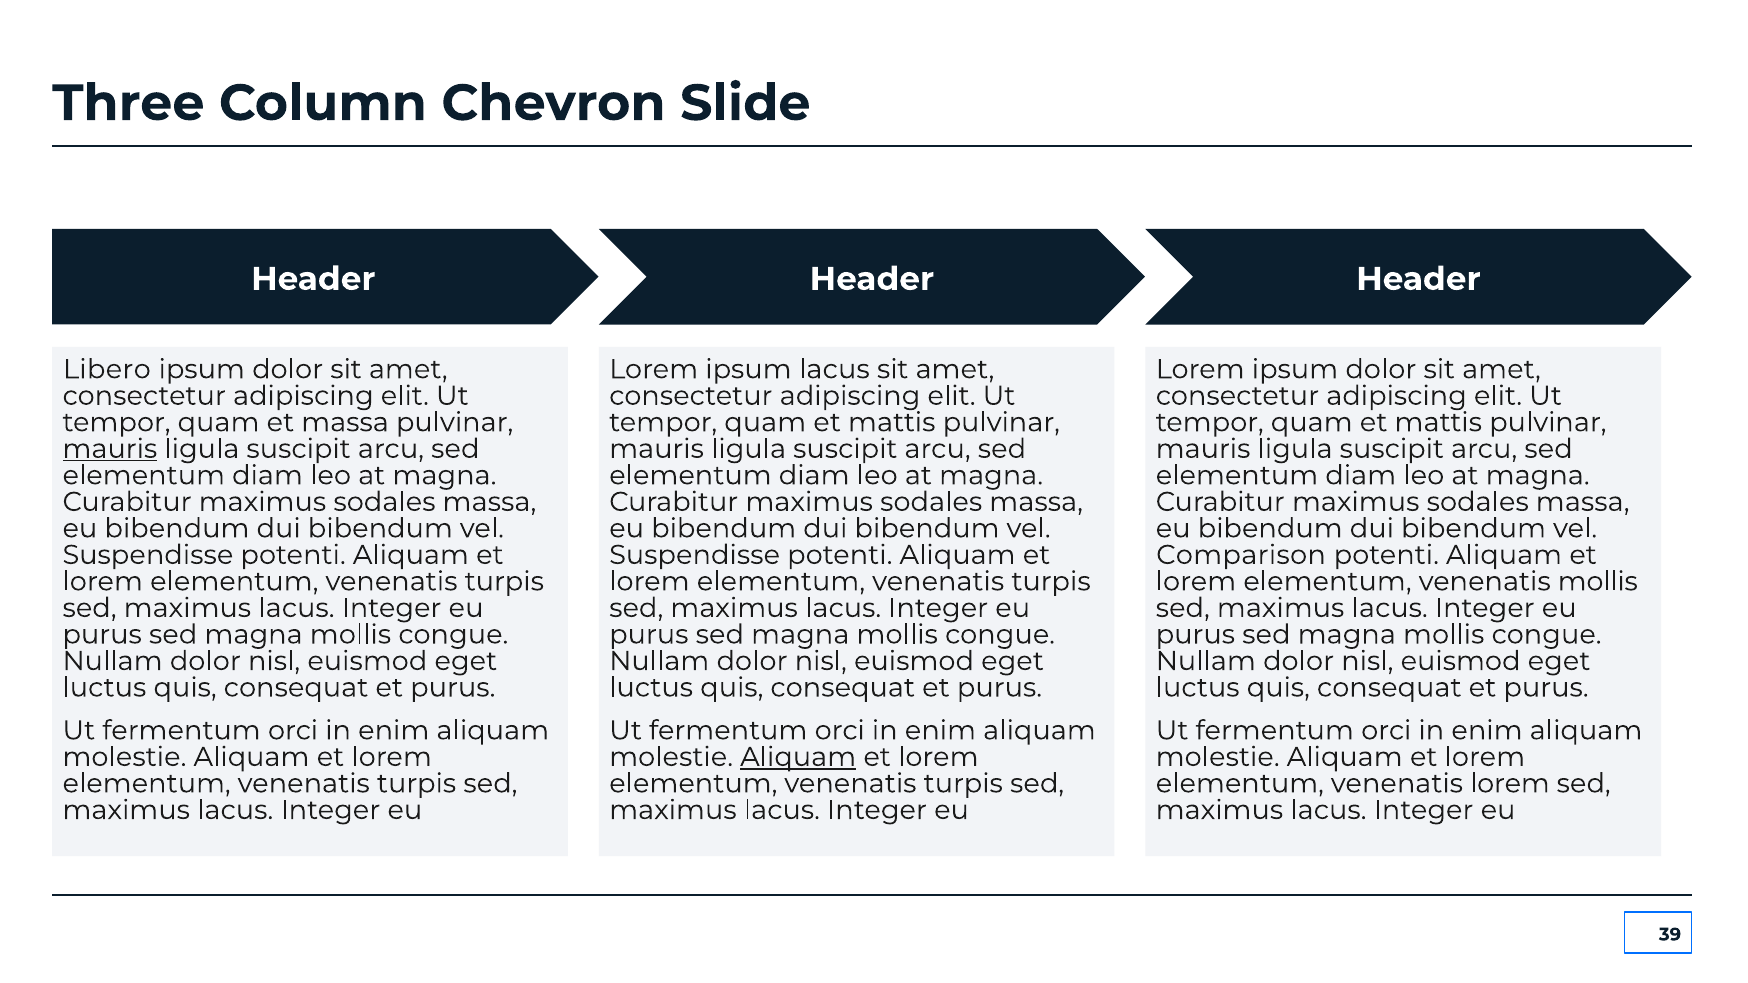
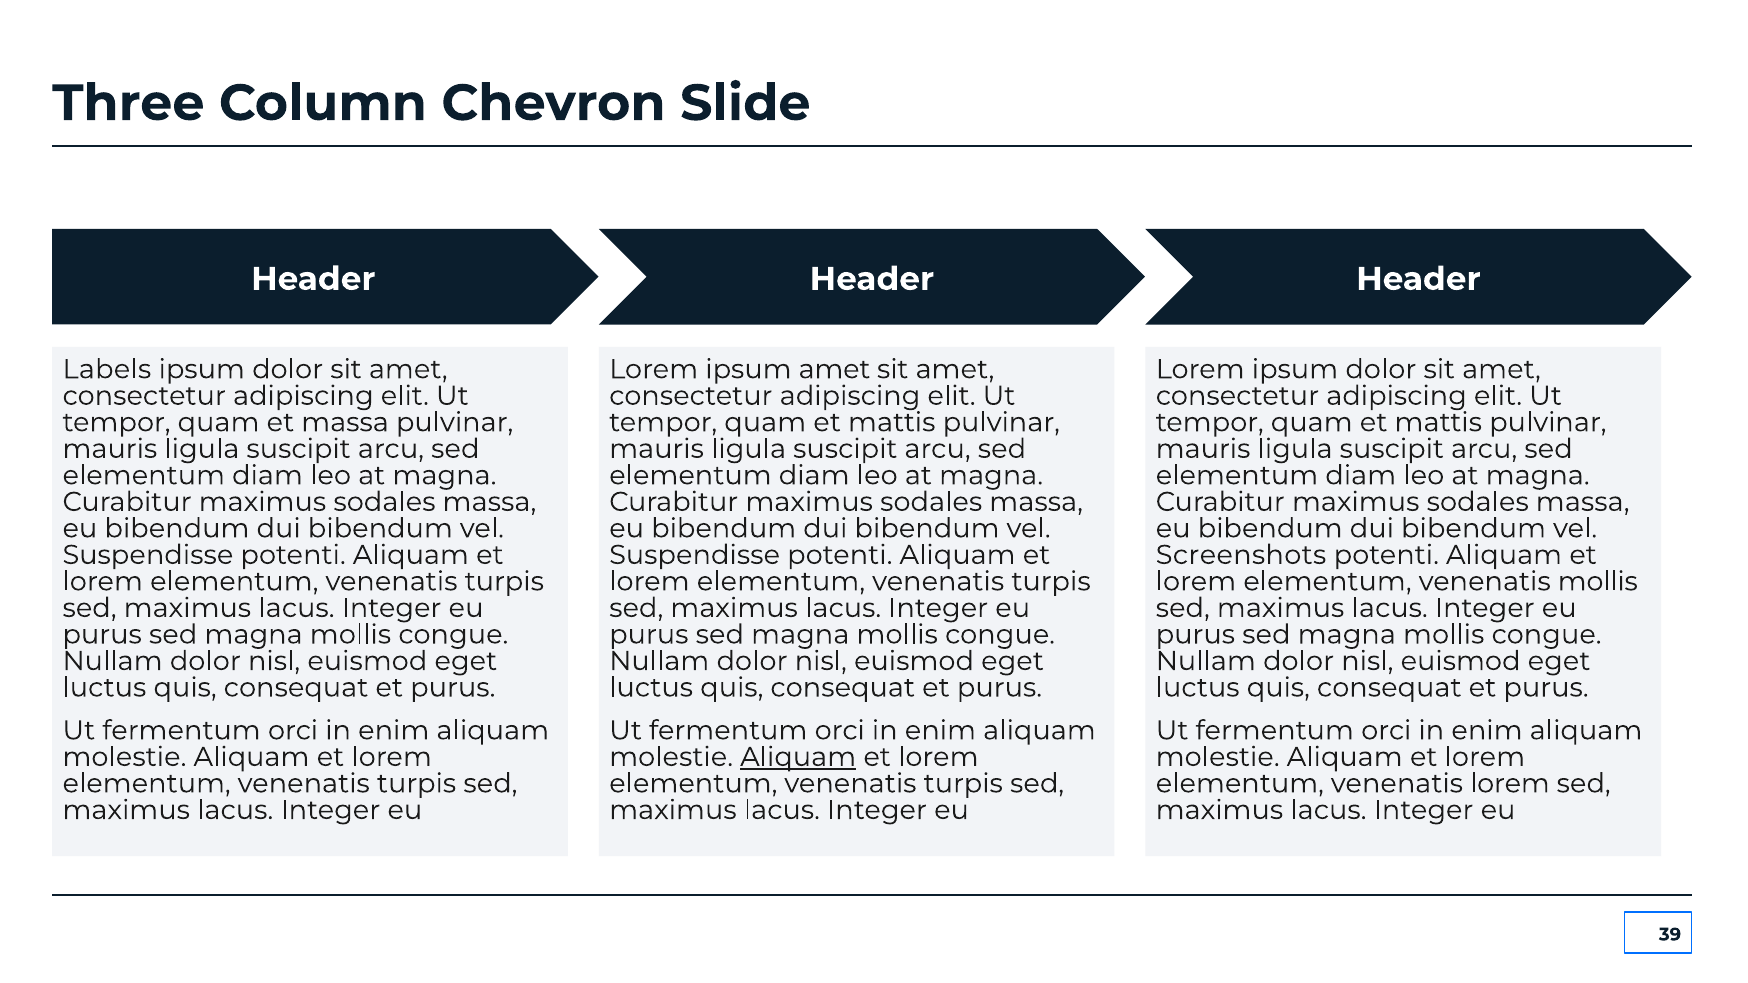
Libero: Libero -> Labels
ipsum lacus: lacus -> amet
mauris at (110, 449) underline: present -> none
Comparison: Comparison -> Screenshots
